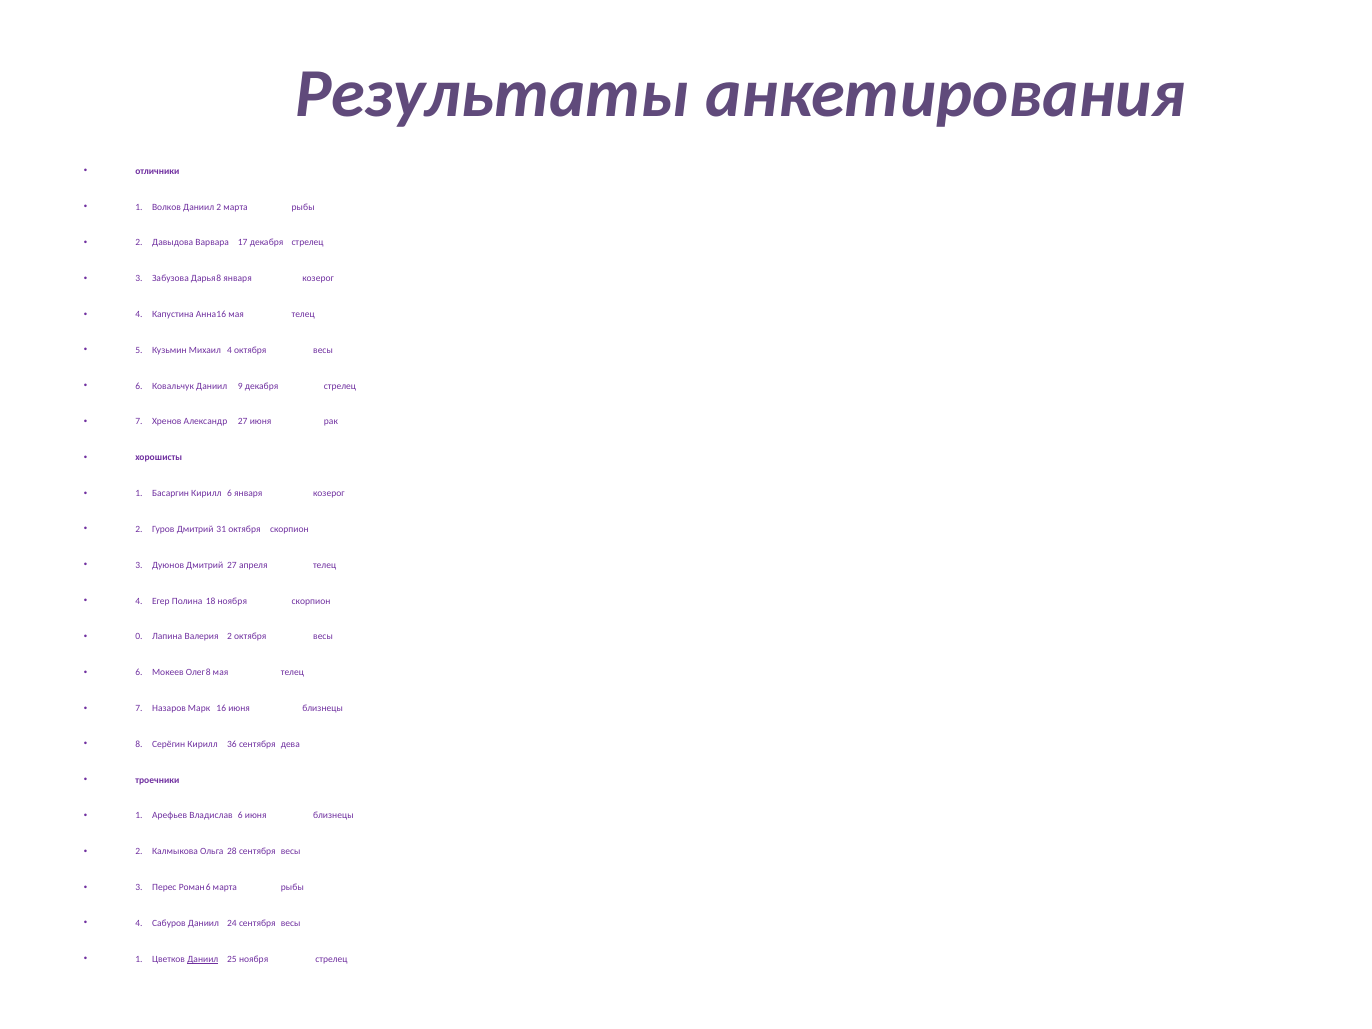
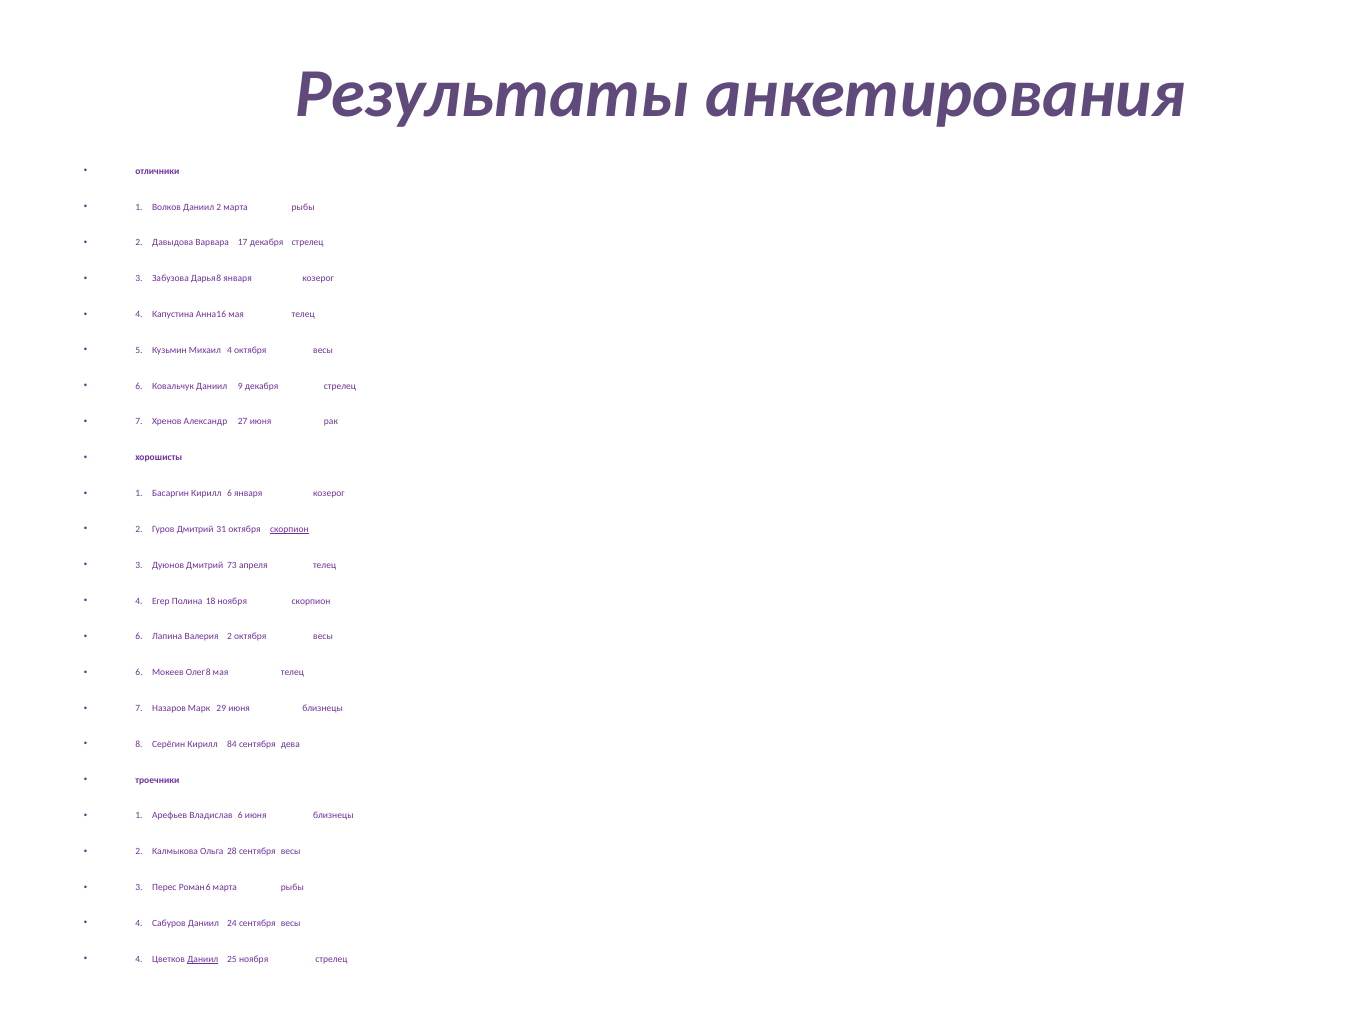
скорпион at (289, 529) underline: none -> present
Дмитрий 27: 27 -> 73
0 at (139, 637): 0 -> 6
16: 16 -> 29
36: 36 -> 84
1 at (139, 959): 1 -> 4
